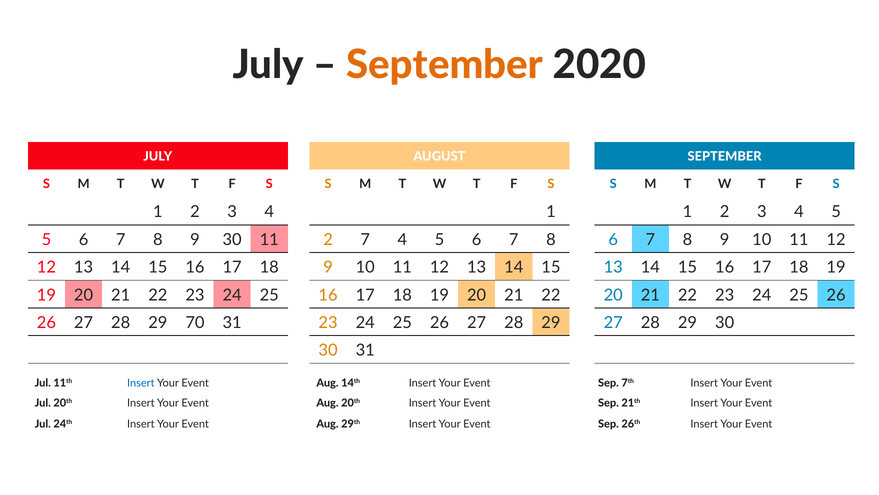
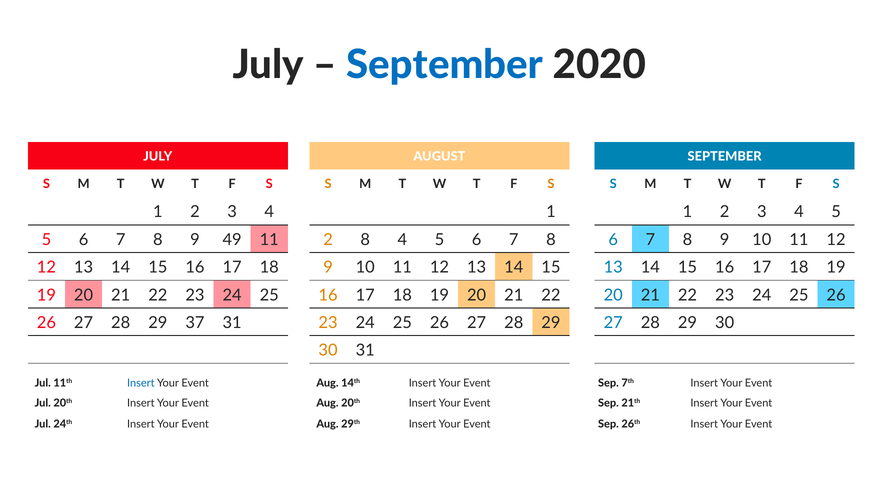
September at (445, 65) colour: orange -> blue
9 30: 30 -> 49
2 7: 7 -> 8
70: 70 -> 37
